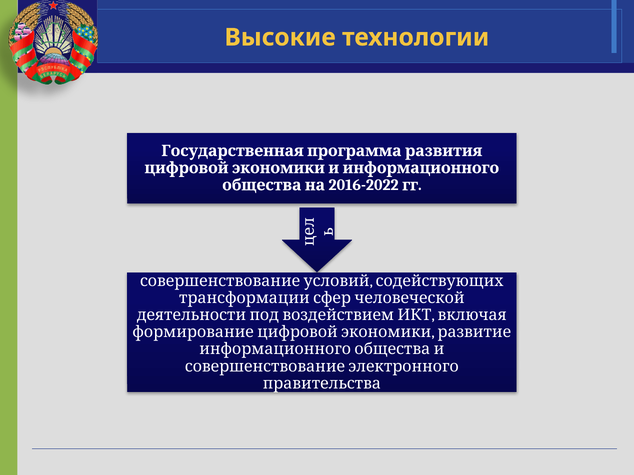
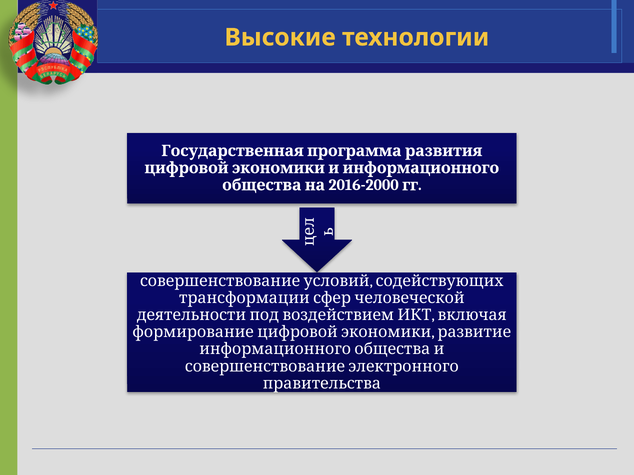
2016-2022: 2016-2022 -> 2016-2000
